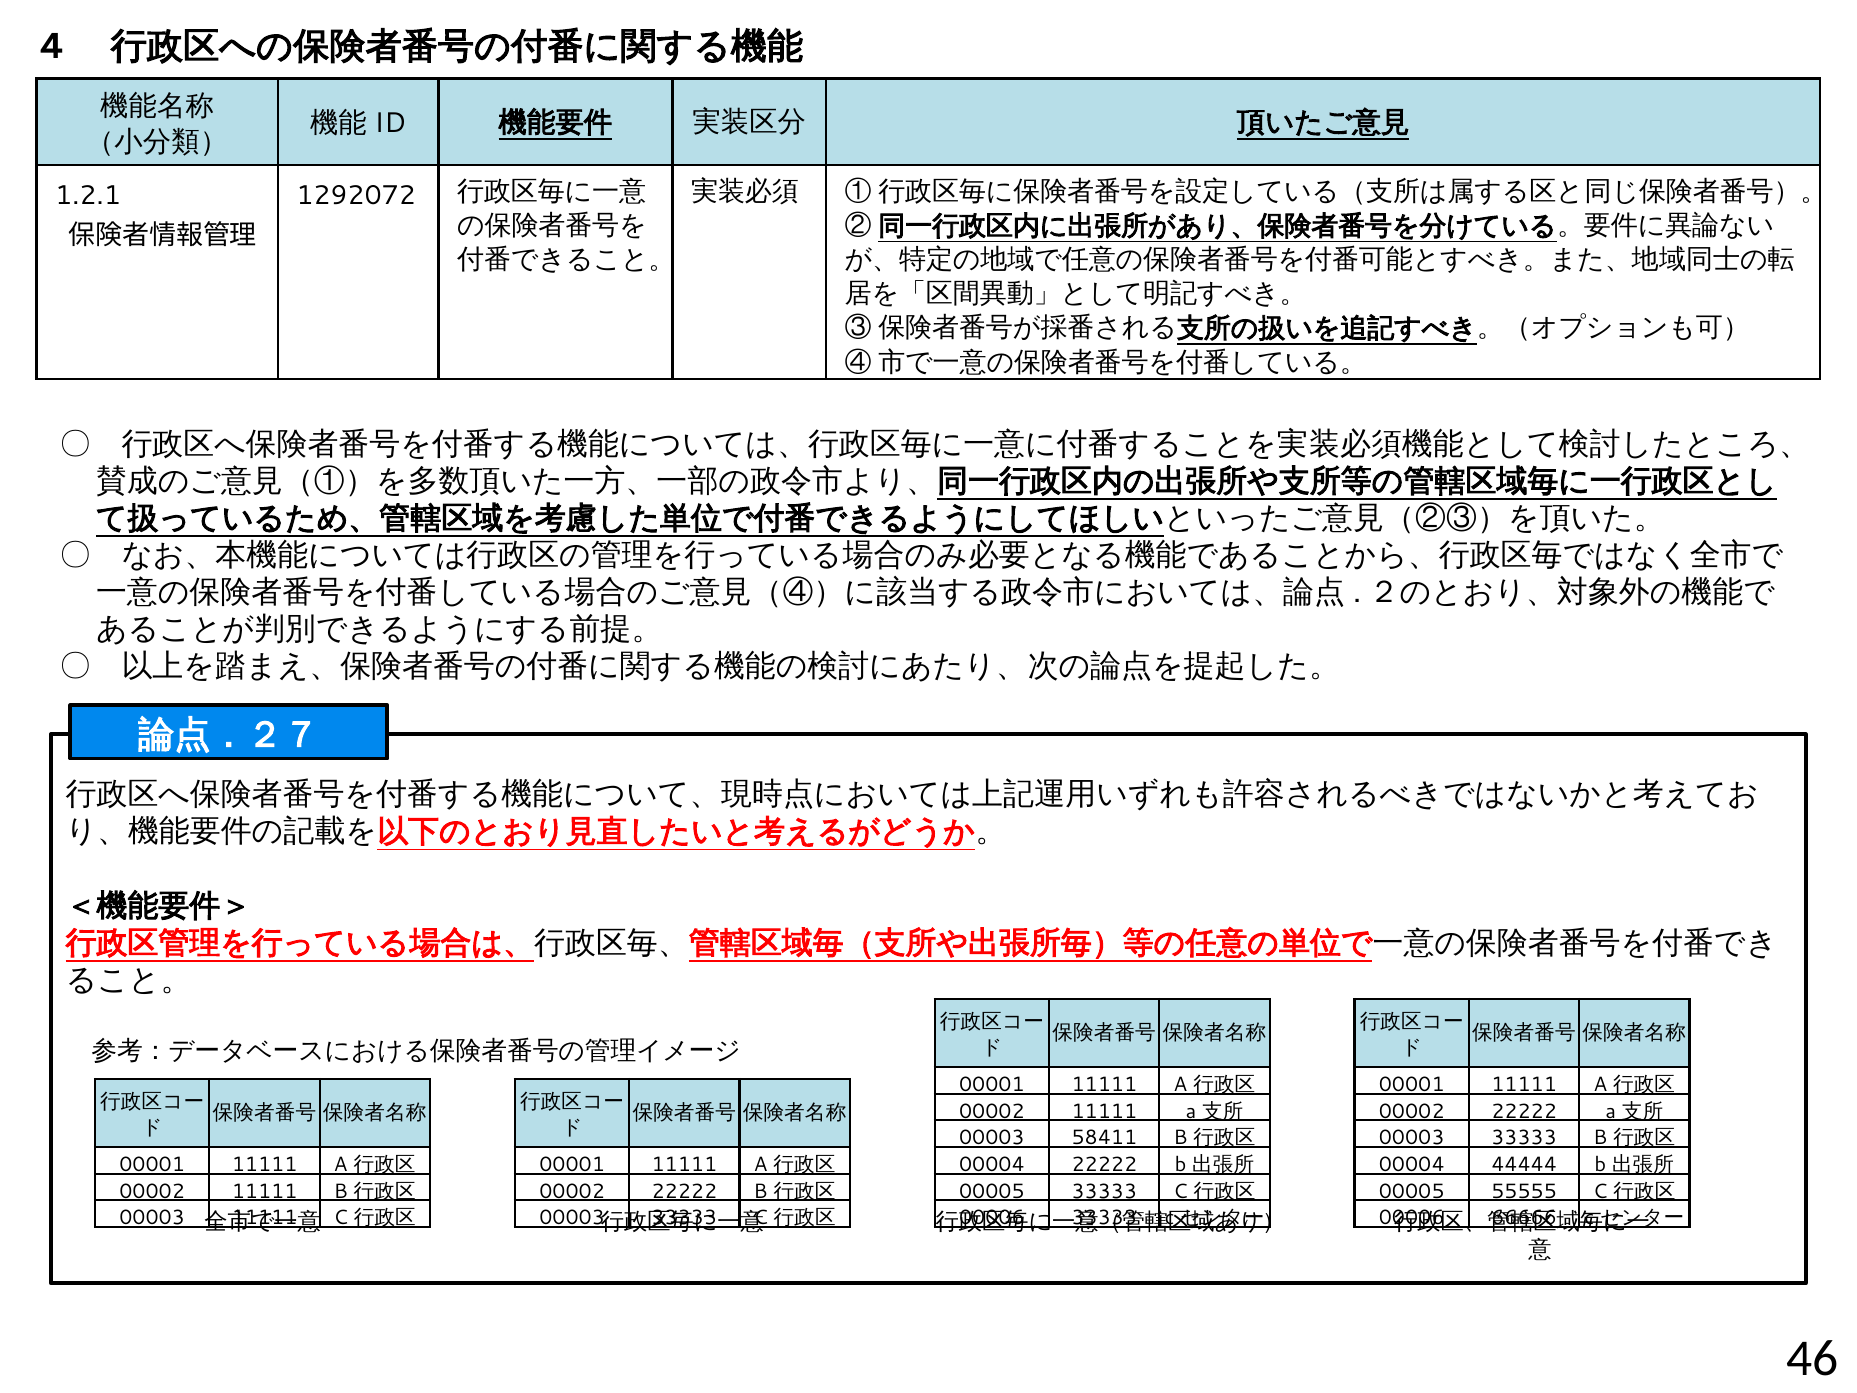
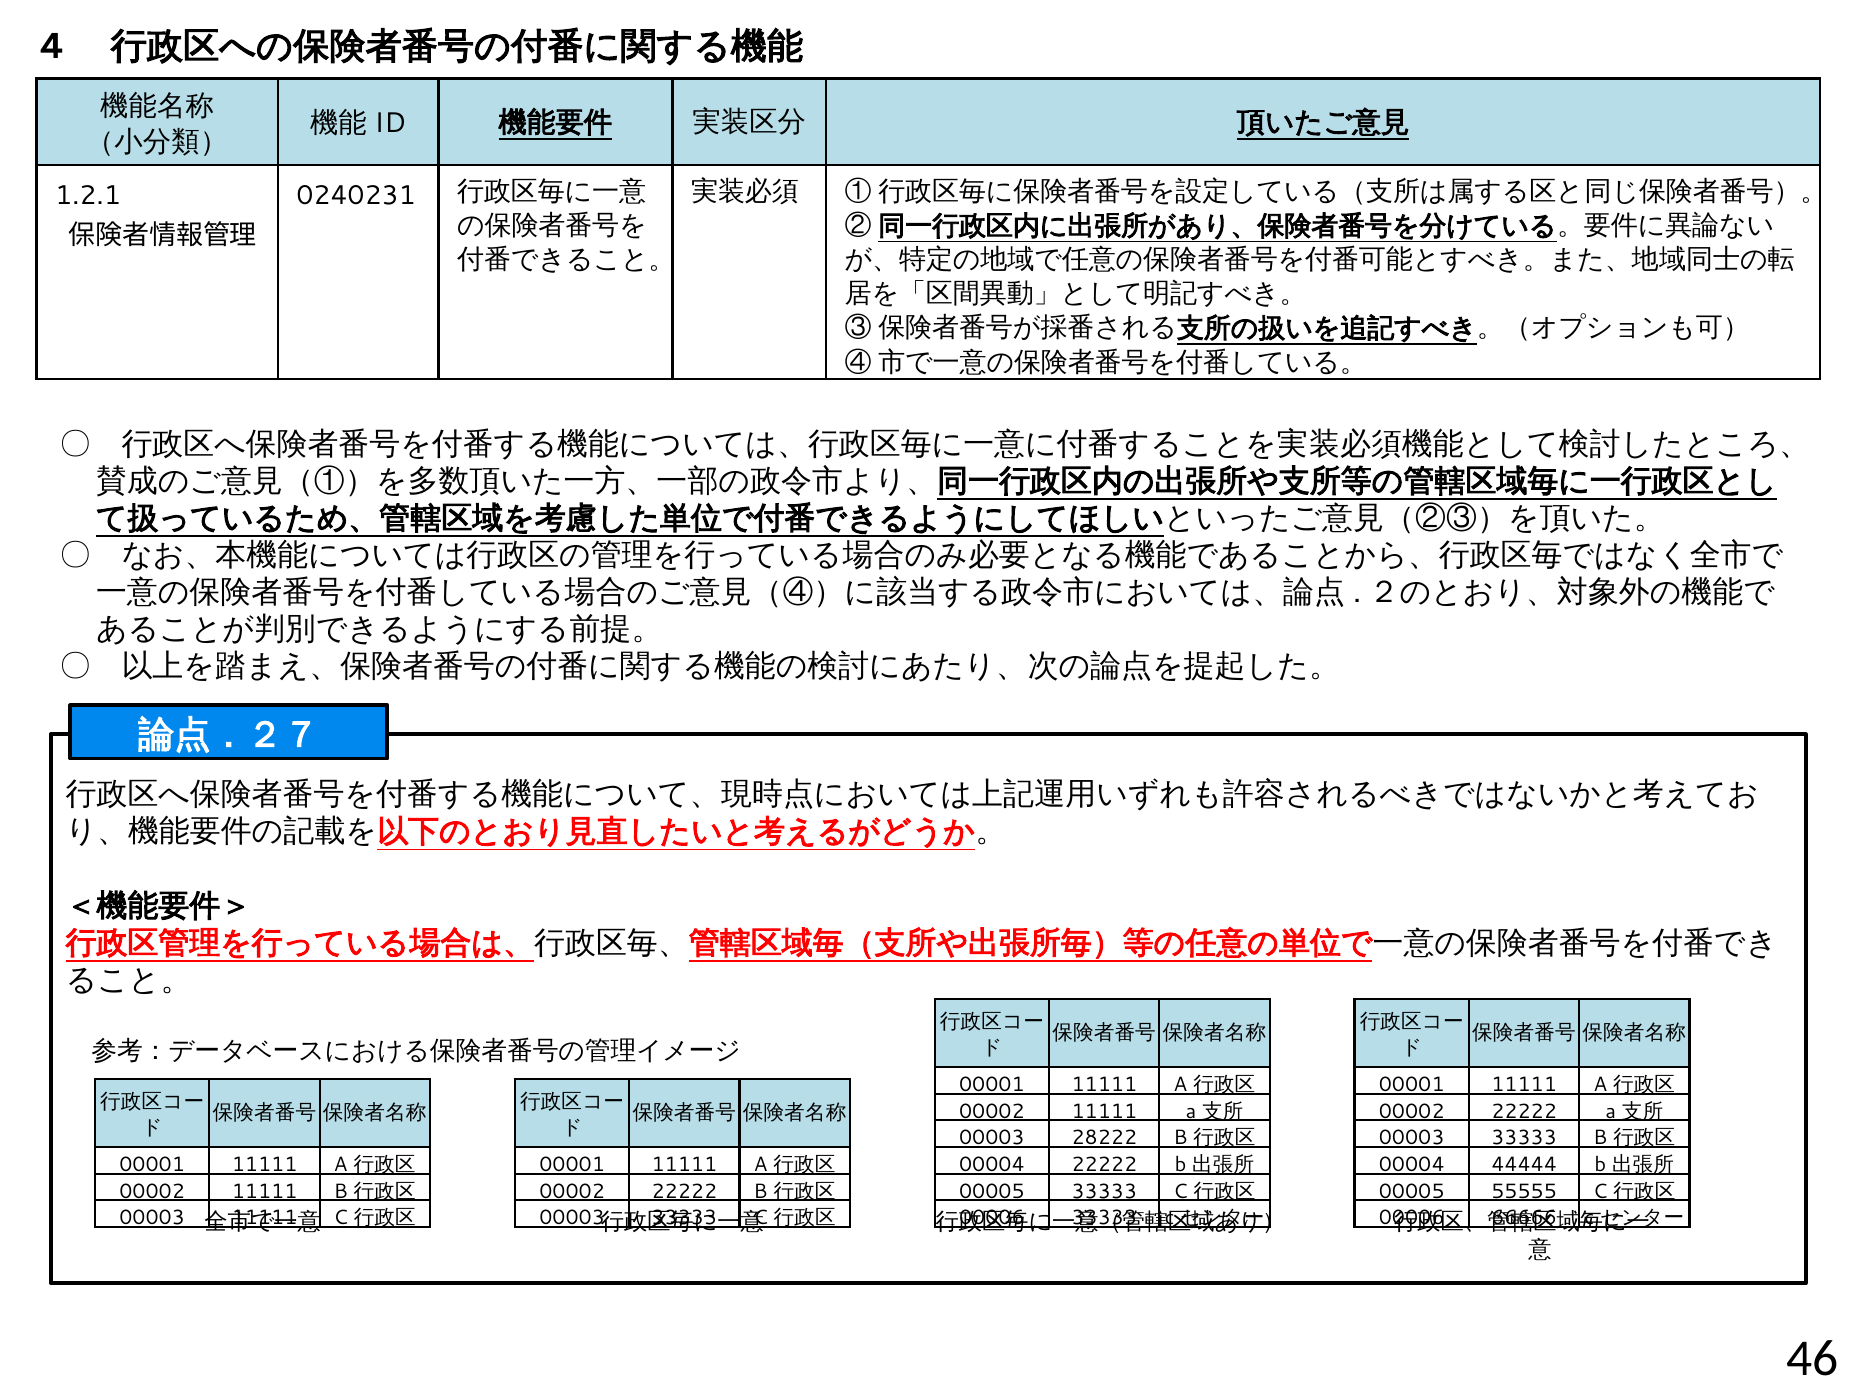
1292072: 1292072 -> 0240231
58411: 58411 -> 28222
